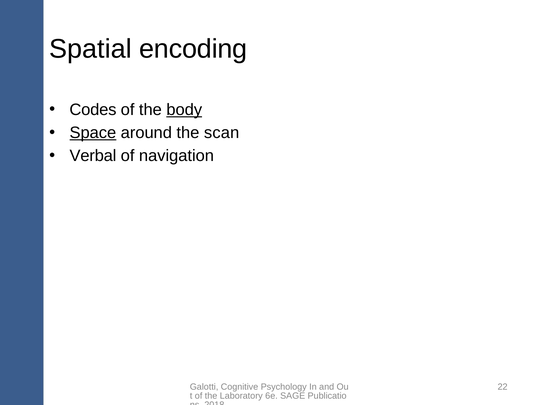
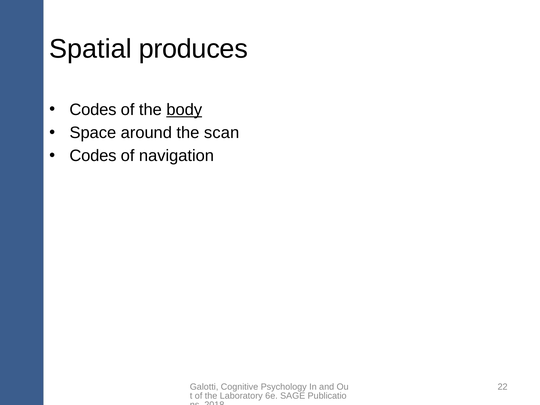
encoding: encoding -> produces
Space underline: present -> none
Verbal at (93, 156): Verbal -> Codes
